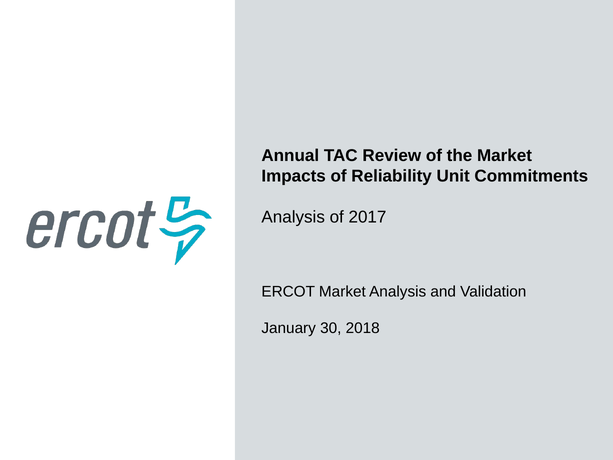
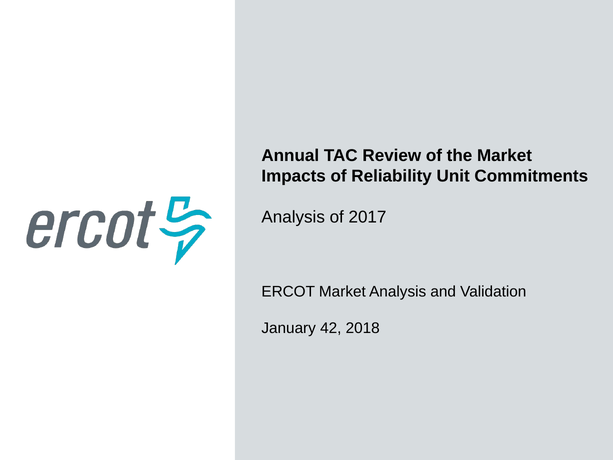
30: 30 -> 42
